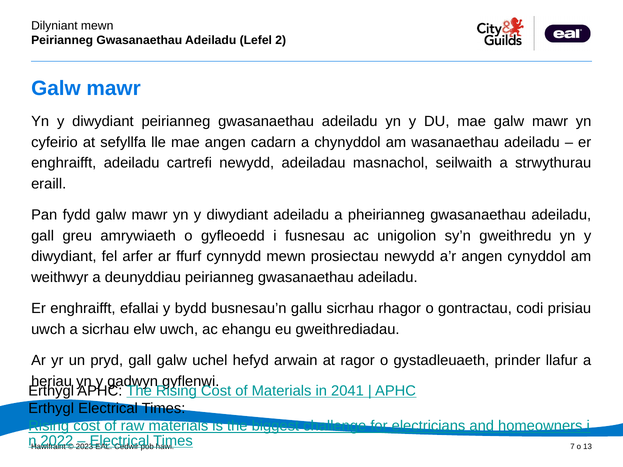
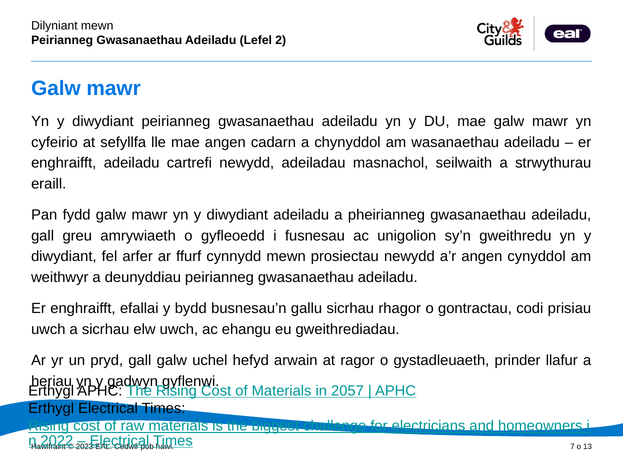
2041: 2041 -> 2057
